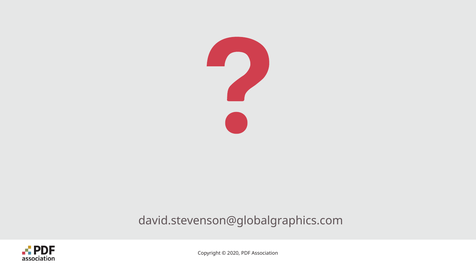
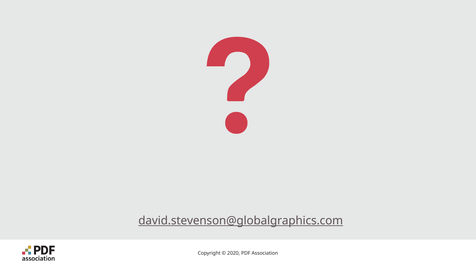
david.stevenson@globalgraphics.com underline: none -> present
